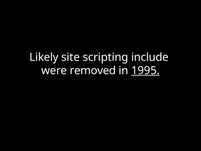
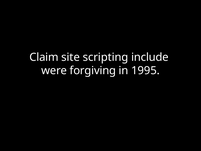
Likely: Likely -> Claim
removed: removed -> forgiving
1995 underline: present -> none
